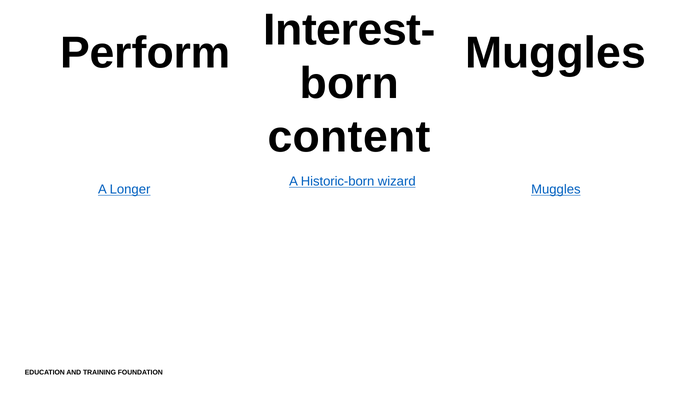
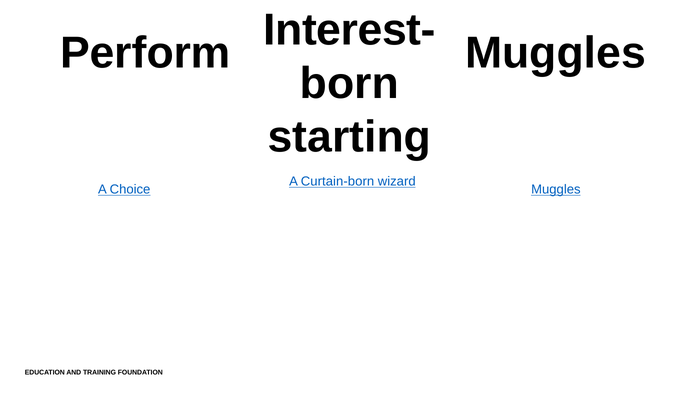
content: content -> starting
Historic-born: Historic-born -> Curtain-born
Longer: Longer -> Choice
